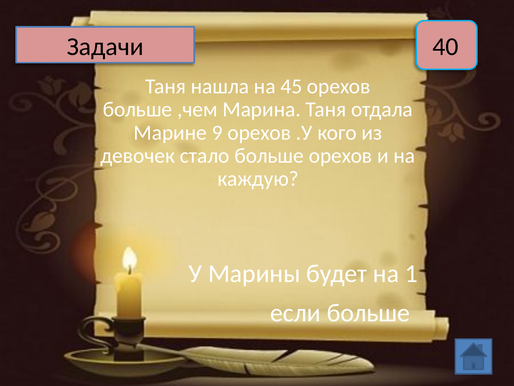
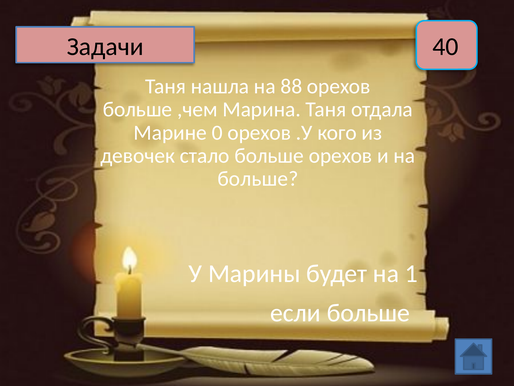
45: 45 -> 88
9: 9 -> 0
каждую at (258, 179): каждую -> больше
